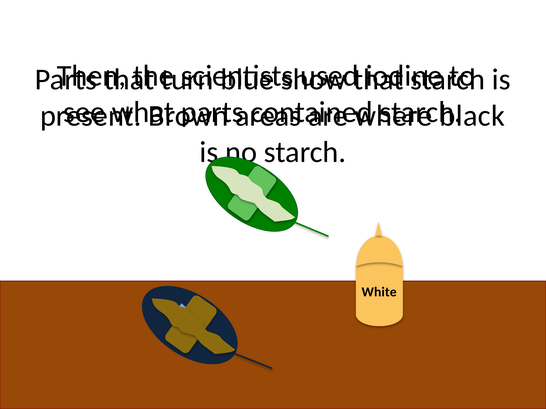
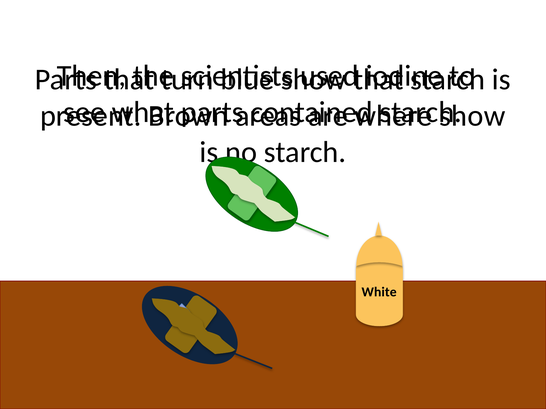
black at (472, 116): black -> show
